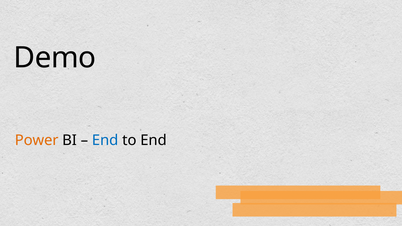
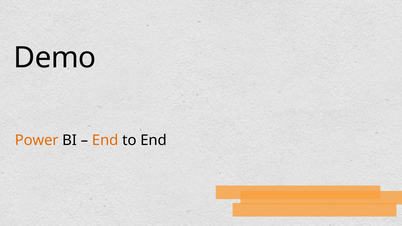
End at (105, 140) colour: blue -> orange
